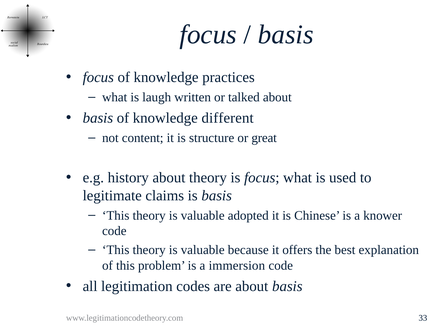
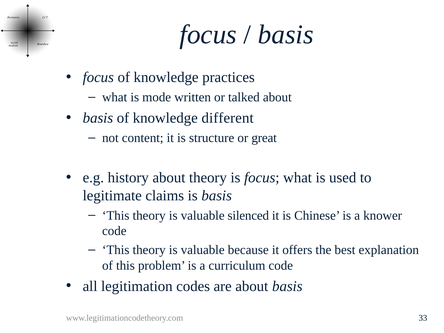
laugh: laugh -> mode
adopted: adopted -> silenced
immersion: immersion -> curriculum
